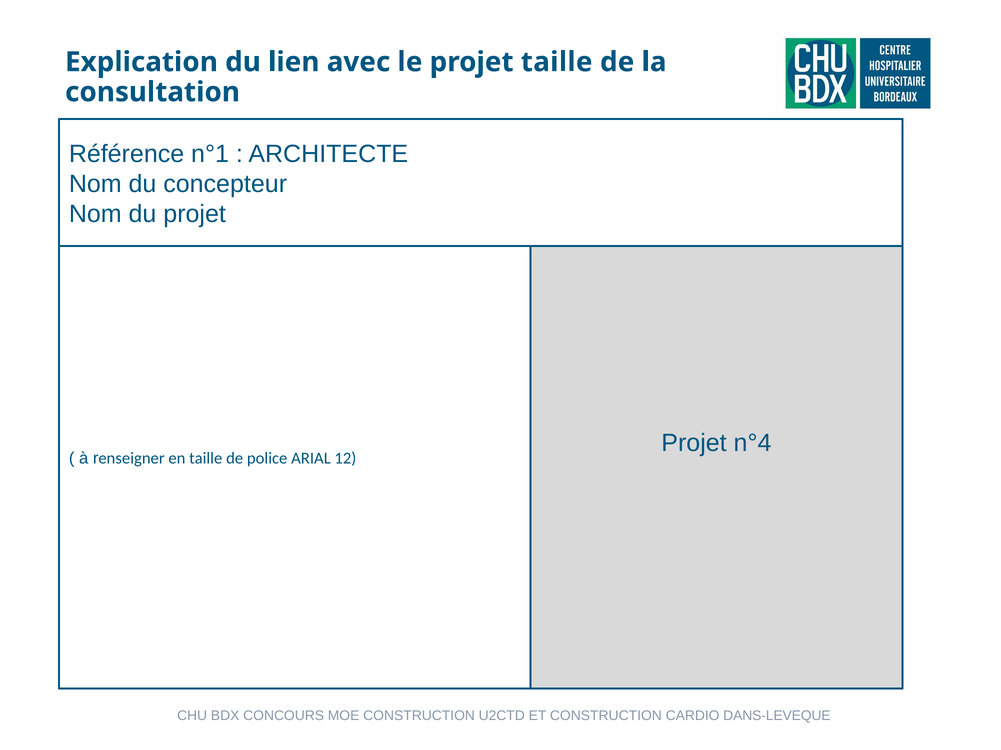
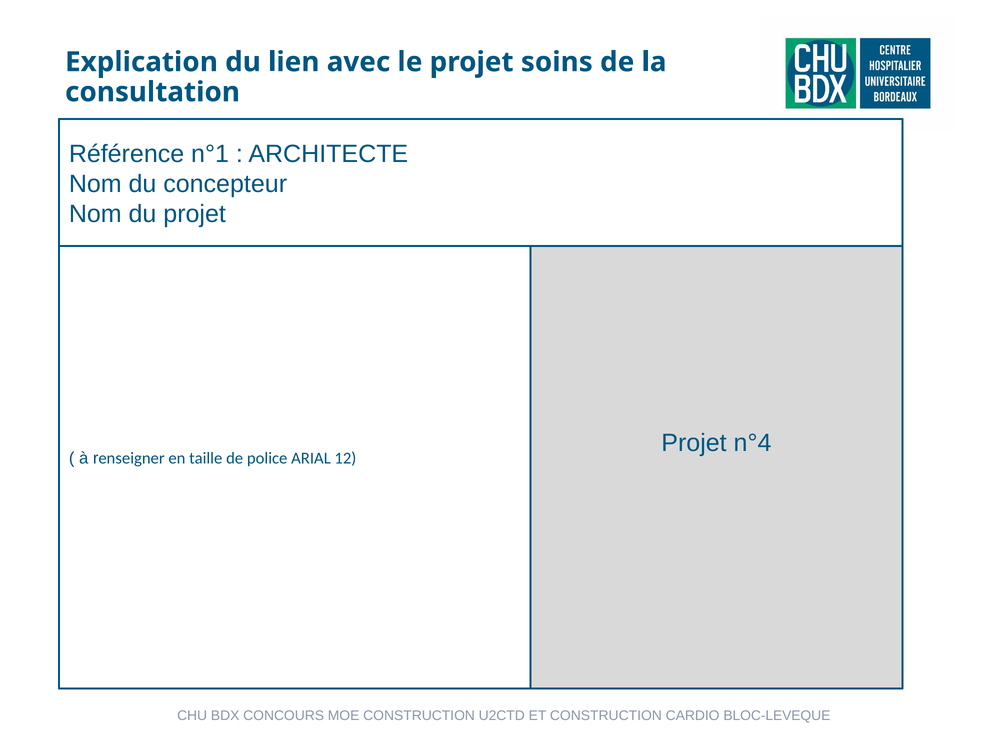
projet taille: taille -> soins
DANS-LEVEQUE: DANS-LEVEQUE -> BLOC-LEVEQUE
